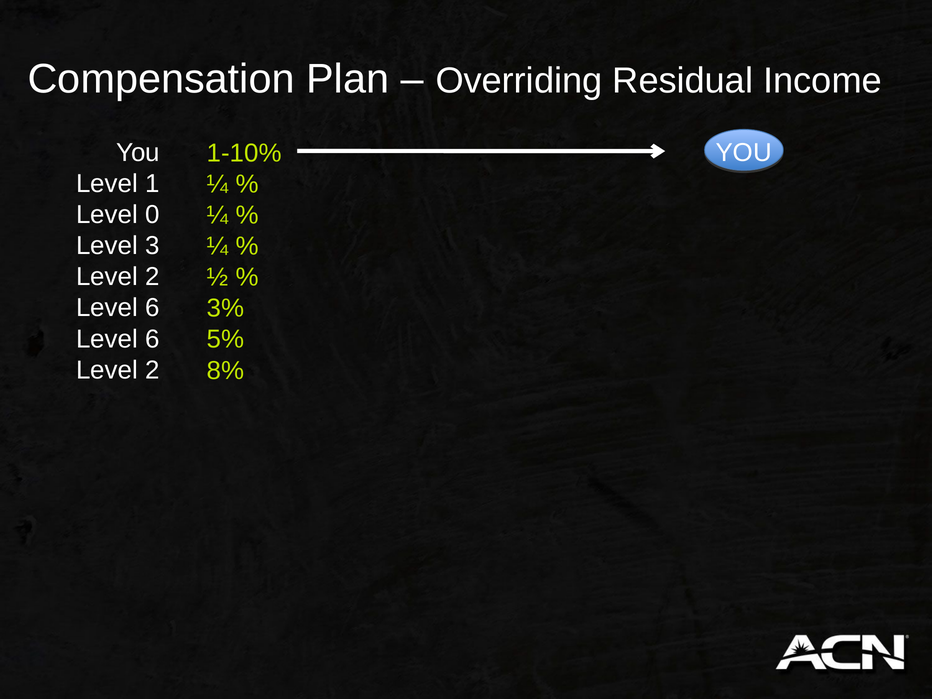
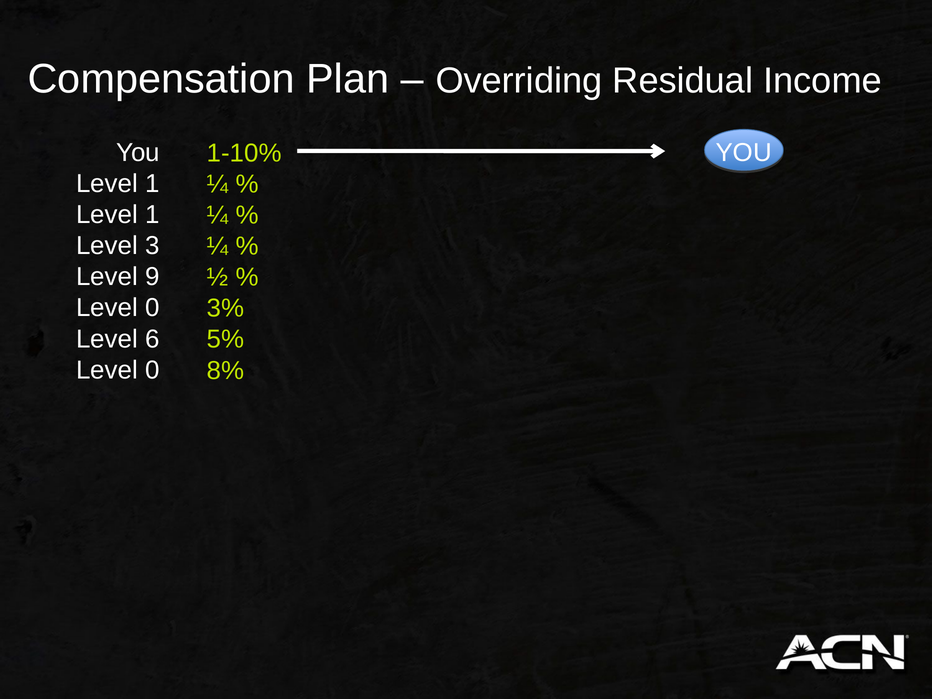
0 at (152, 215): 0 -> 1
2 at (152, 277): 2 -> 9
6 at (152, 308): 6 -> 0
2 at (152, 370): 2 -> 0
